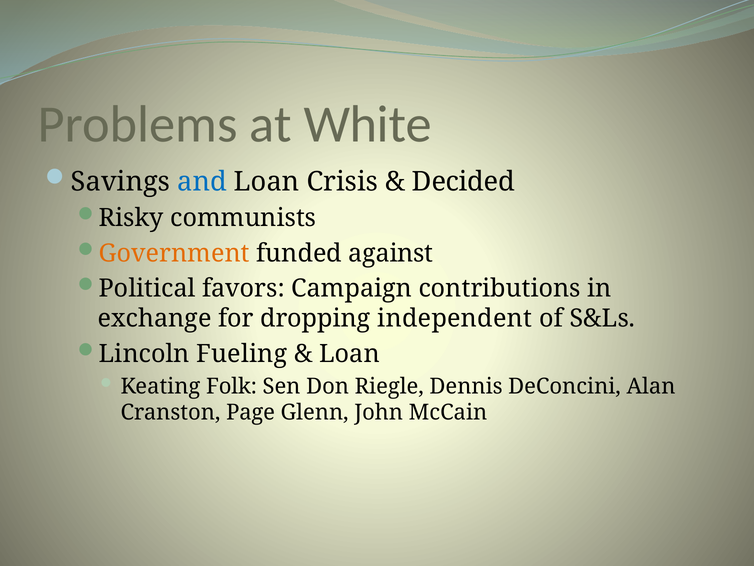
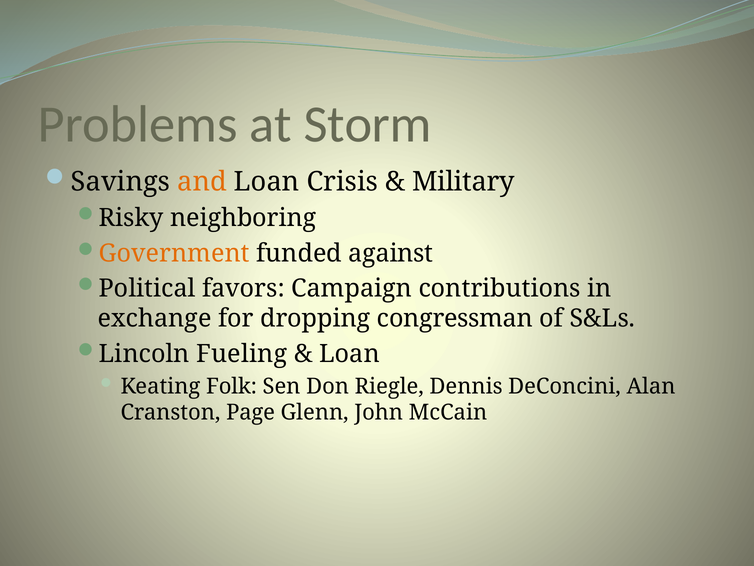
White: White -> Storm
and colour: blue -> orange
Decided: Decided -> Military
communists: communists -> neighboring
independent: independent -> congressman
